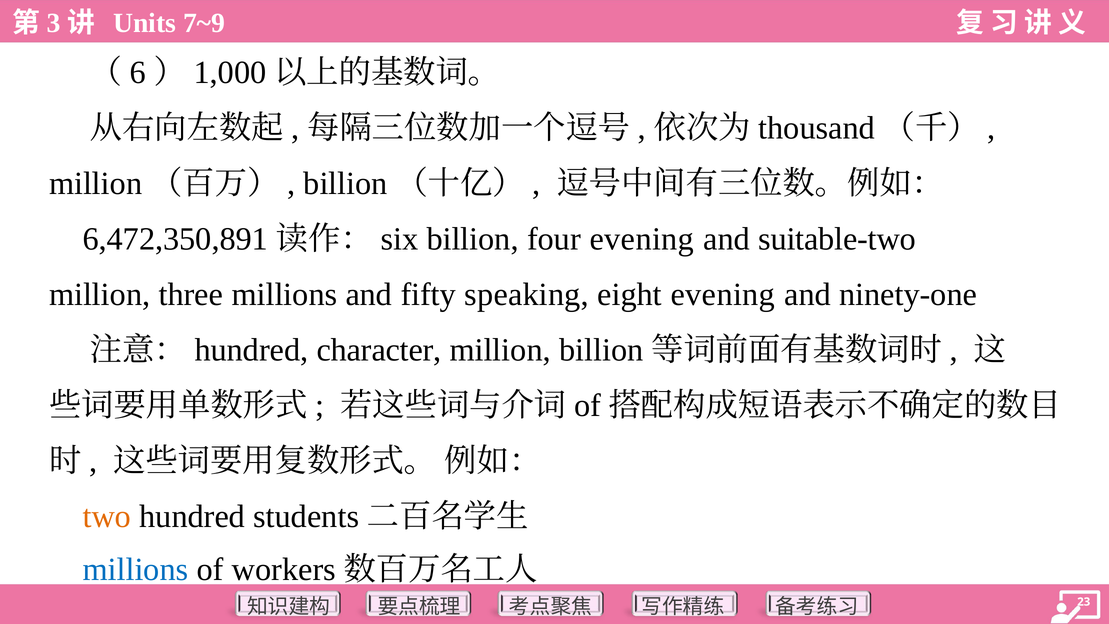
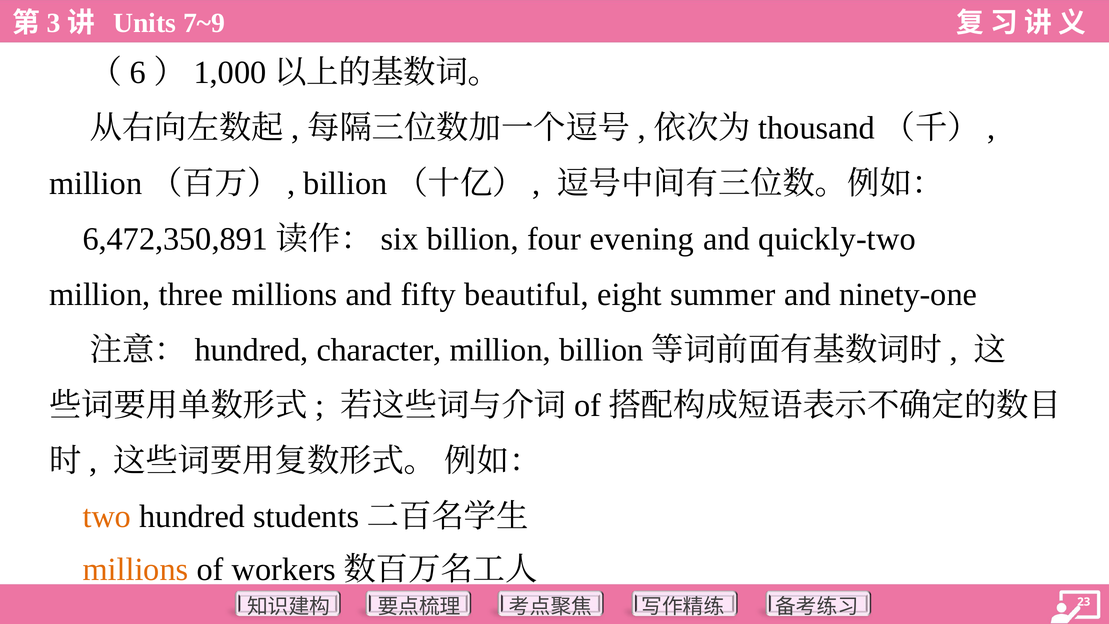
suitable-two: suitable-two -> quickly-two
speaking: speaking -> beautiful
eight evening: evening -> summer
millions at (135, 569) colour: blue -> orange
